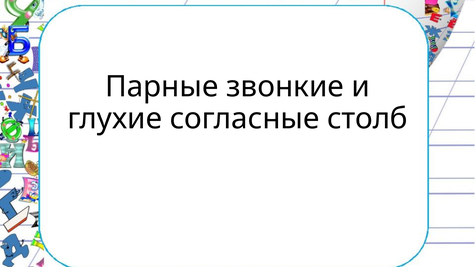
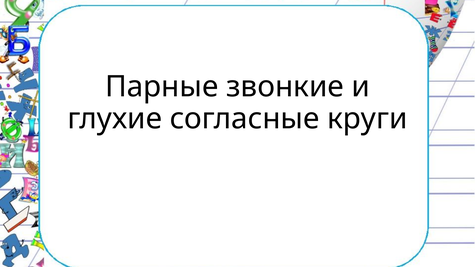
столб: столб -> круги
